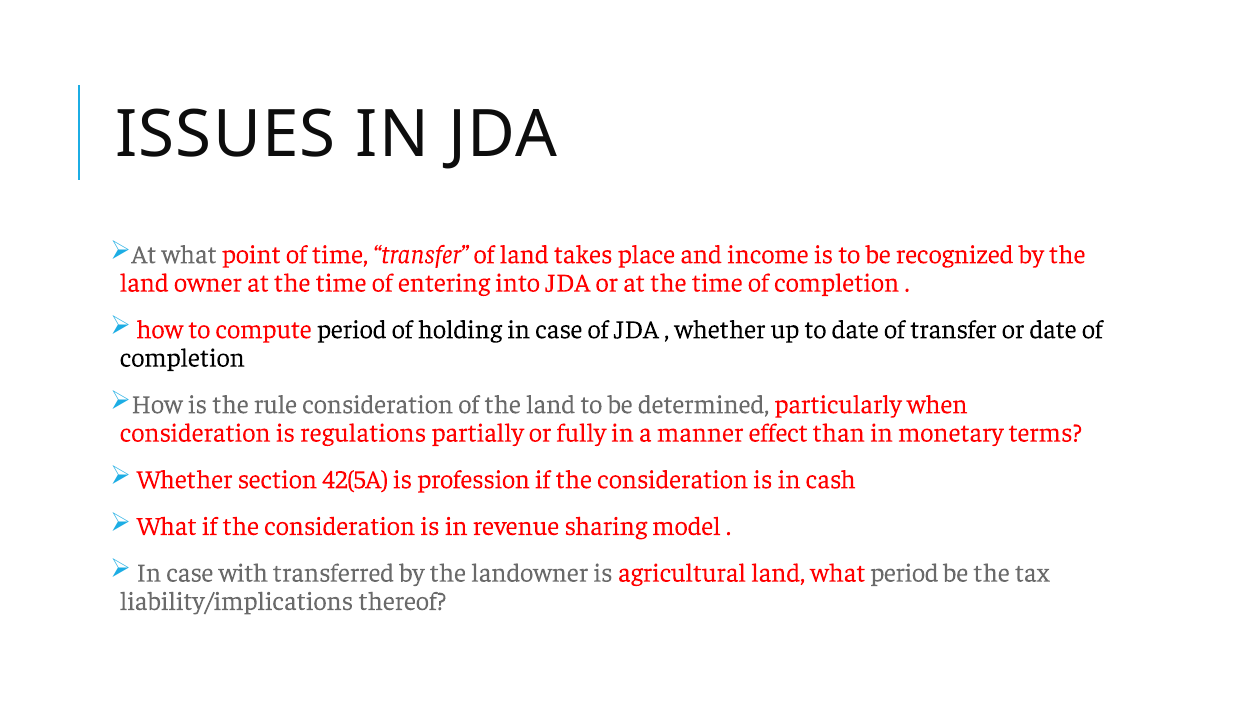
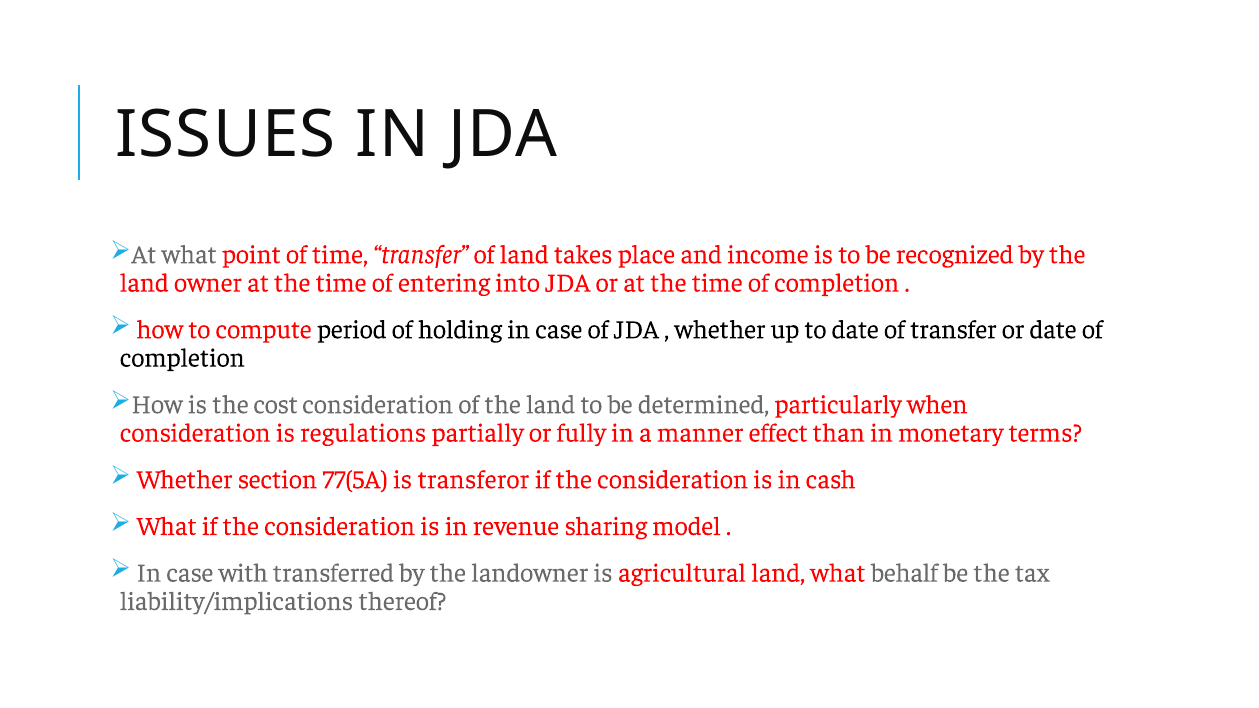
rule: rule -> cost
42(5A: 42(5A -> 77(5A
profession: profession -> transferor
what period: period -> behalf
